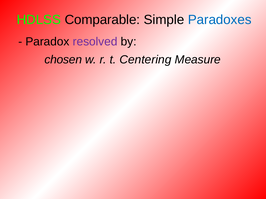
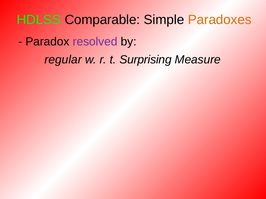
Paradoxes colour: blue -> orange
chosen: chosen -> regular
Centering: Centering -> Surprising
